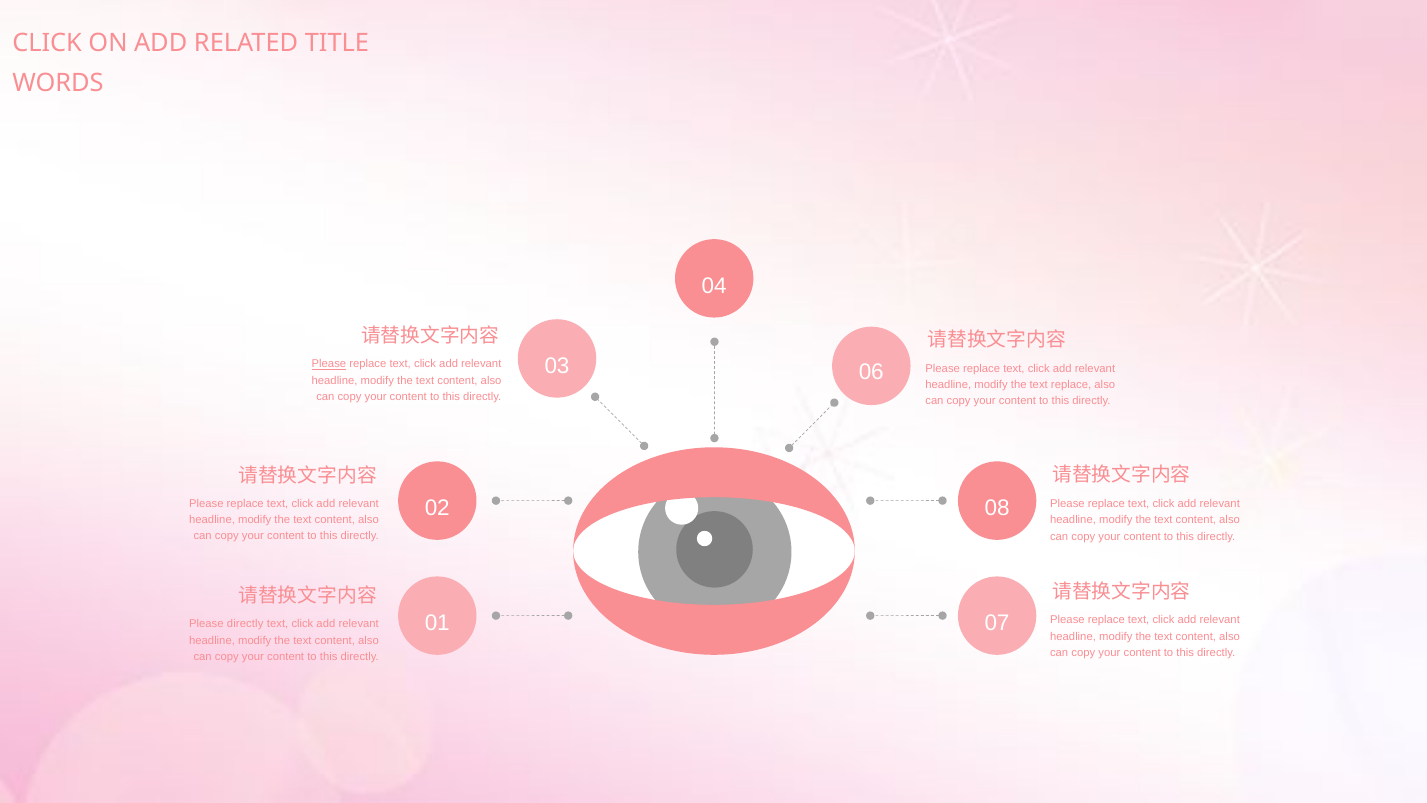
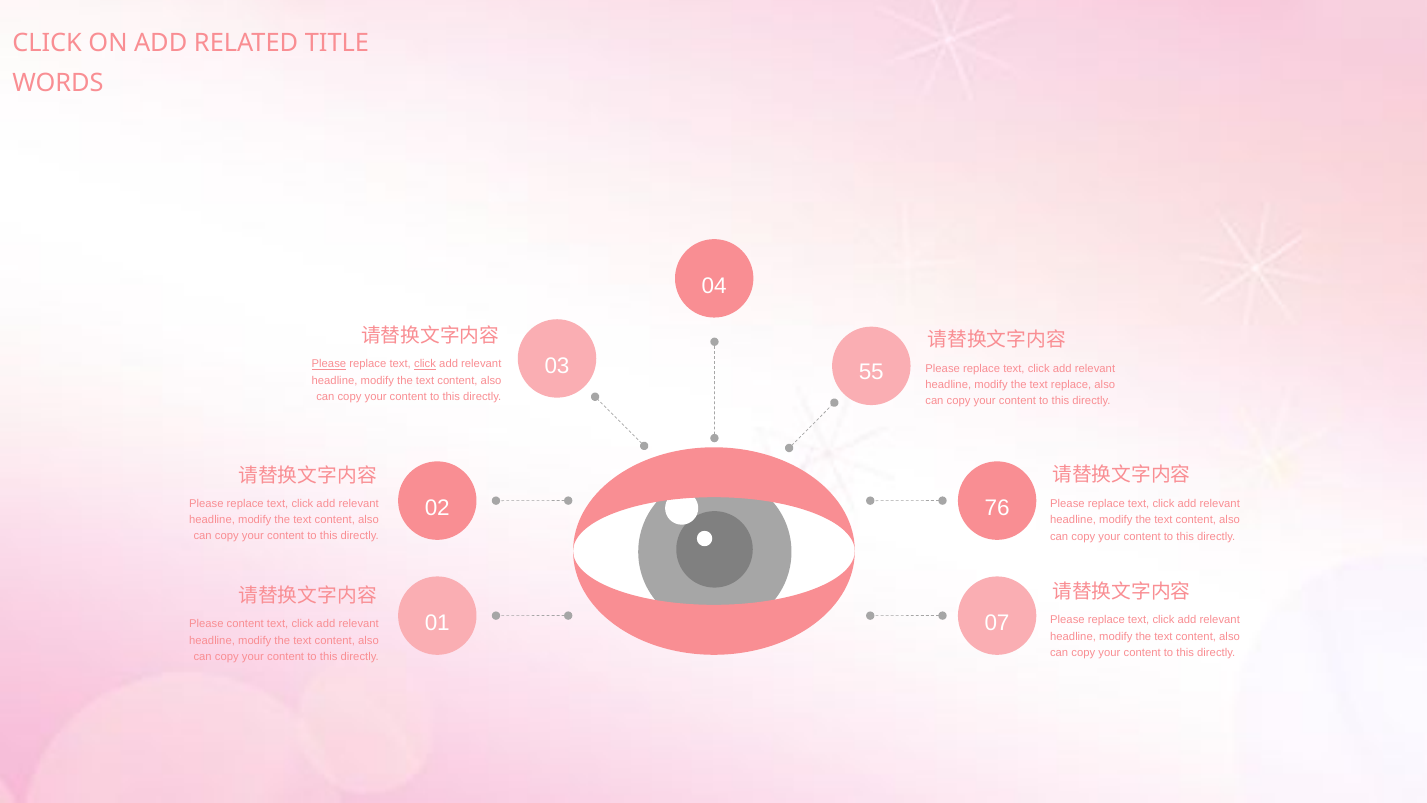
06: 06 -> 55
click at (425, 364) underline: none -> present
08: 08 -> 76
Please directly: directly -> content
